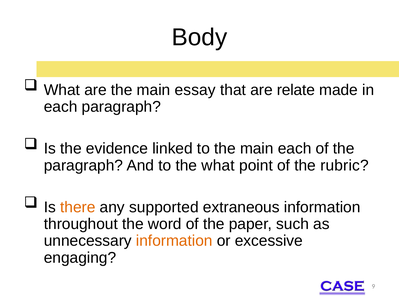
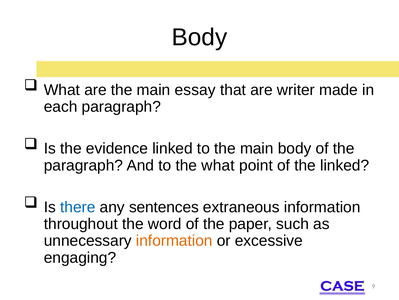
relate: relate -> writer
main each: each -> body
the rubric: rubric -> linked
there colour: orange -> blue
supported: supported -> sentences
